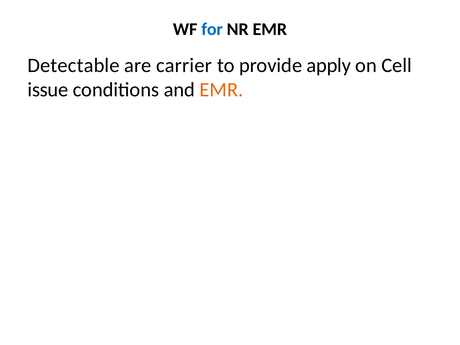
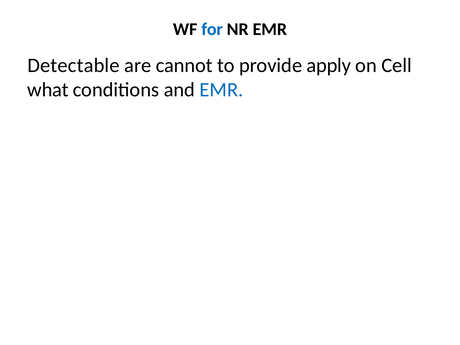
carrier: carrier -> cannot
issue: issue -> what
EMR at (222, 90) colour: orange -> blue
